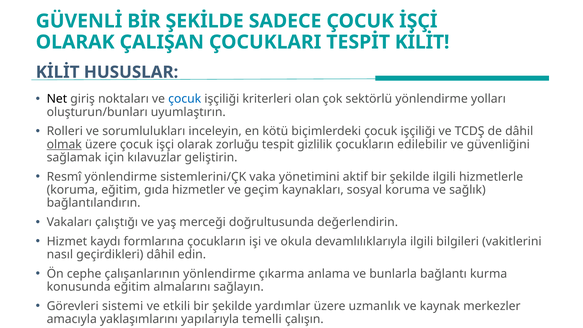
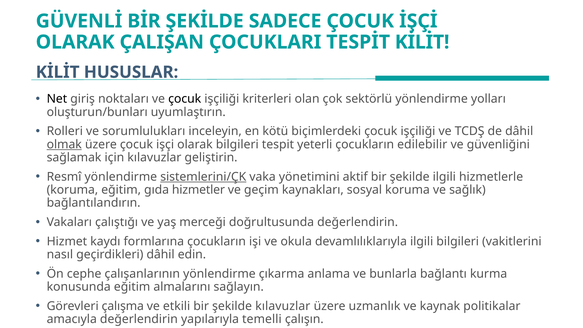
çocuk at (185, 99) colour: blue -> black
olarak zorluğu: zorluğu -> bilgileri
gizlilik: gizlilik -> yeterli
sistemlerini/ÇK underline: none -> present
sistemi: sistemi -> çalışma
şekilde yardımlar: yardımlar -> kılavuzlar
merkezler: merkezler -> politikalar
amacıyla yaklaşımlarını: yaklaşımlarını -> değerlendirin
